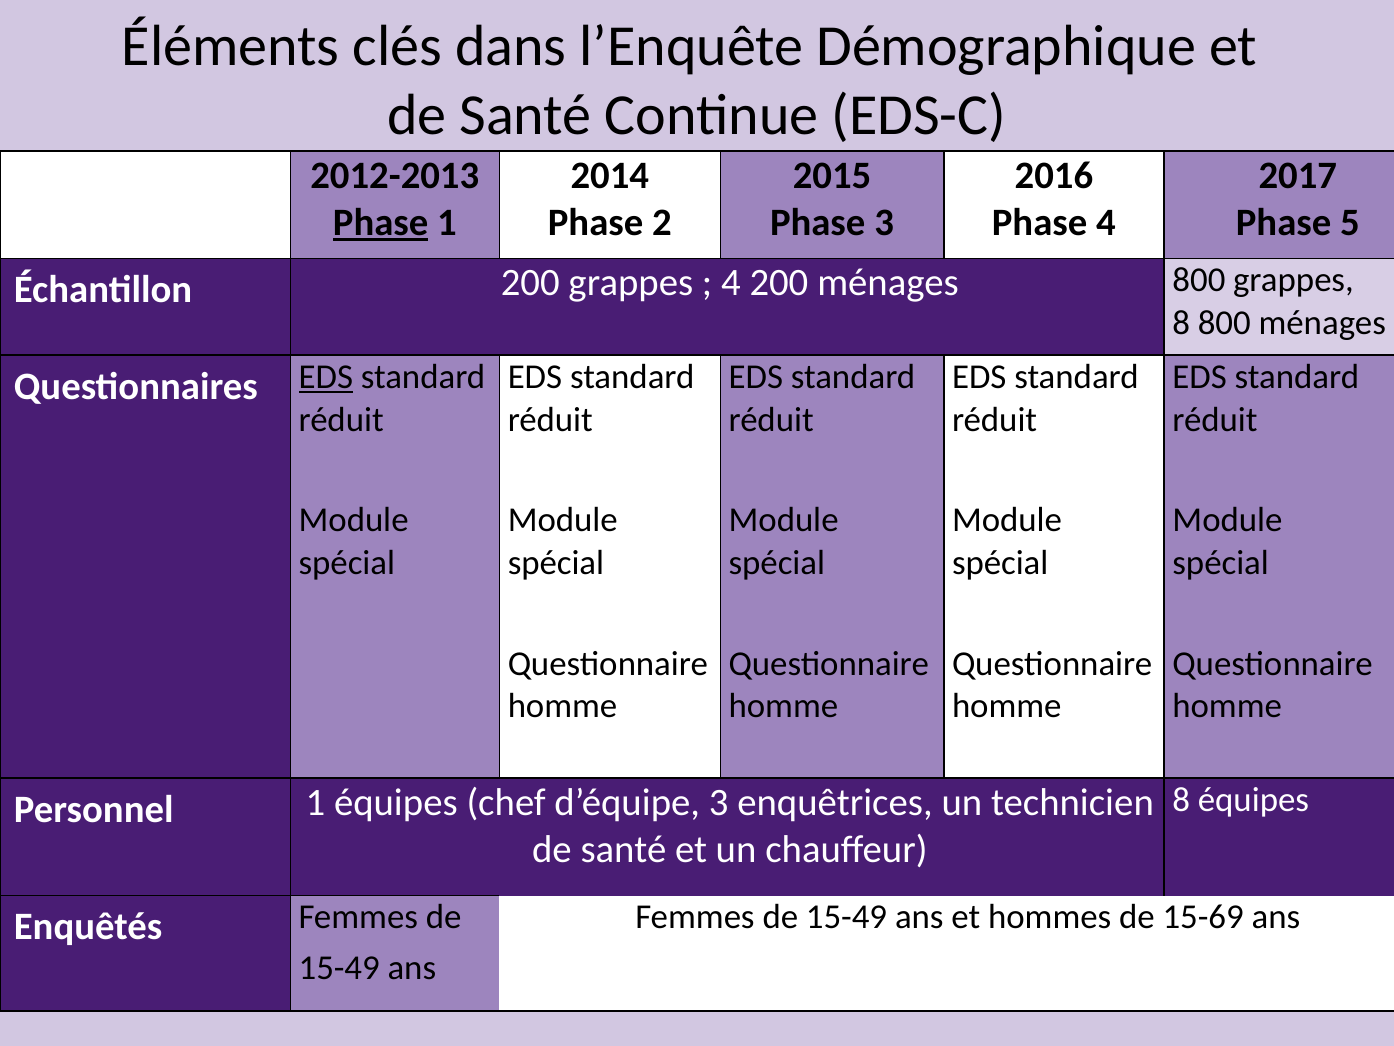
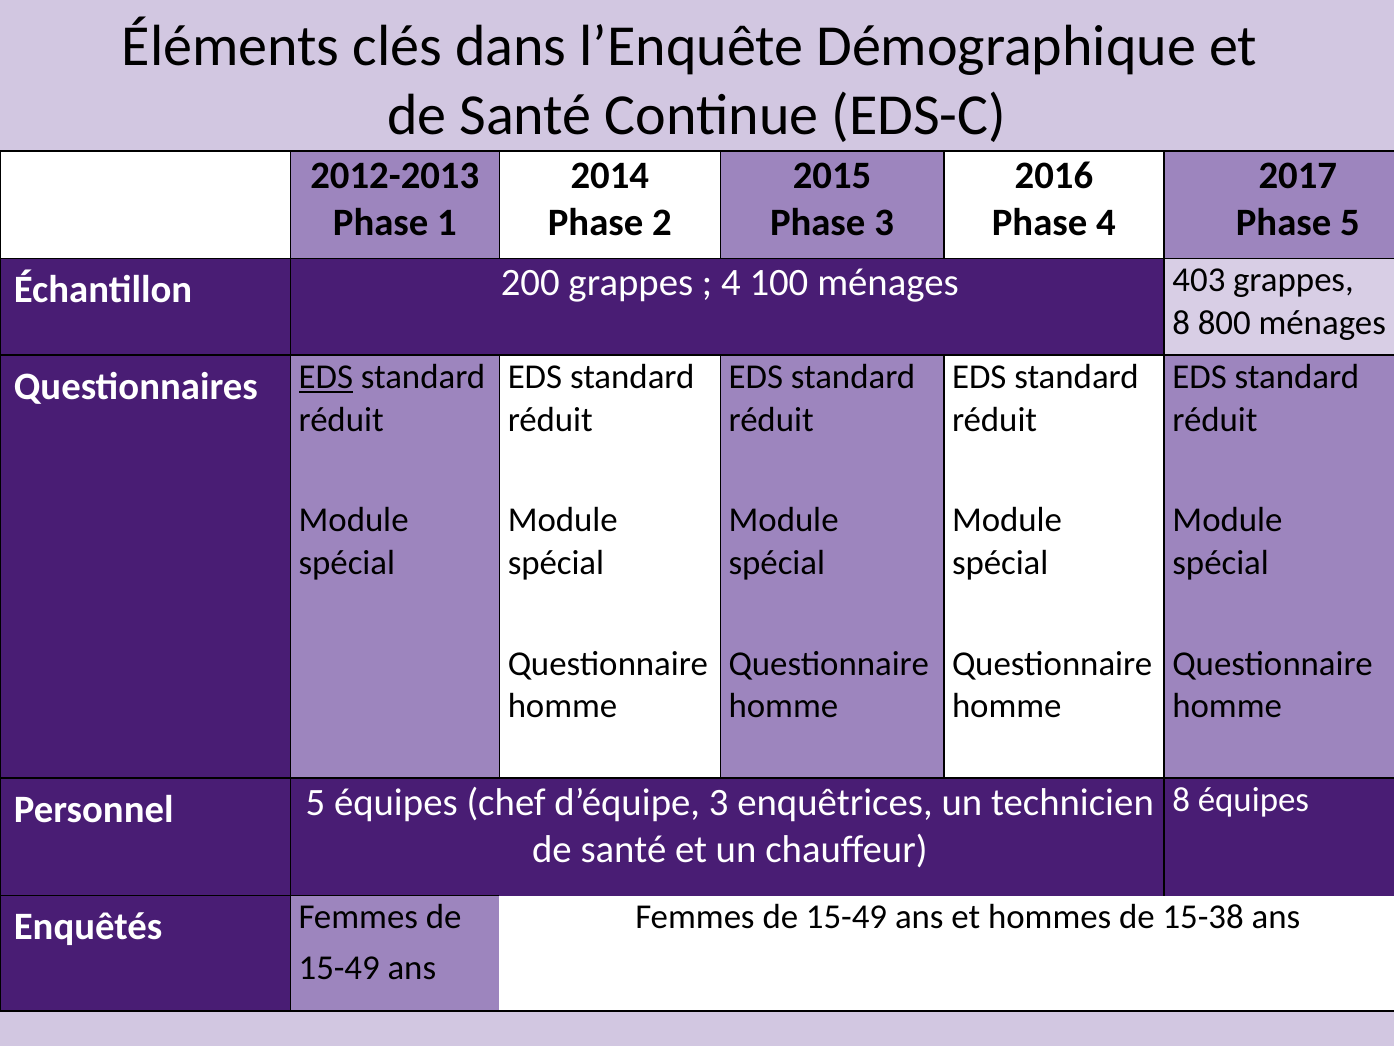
Phase at (381, 223) underline: present -> none
4 200: 200 -> 100
ménages 800: 800 -> 403
Personnel 1: 1 -> 5
15-69: 15-69 -> 15-38
